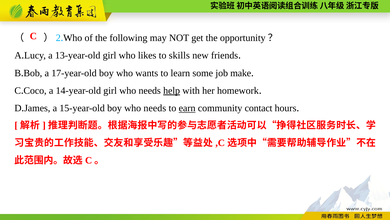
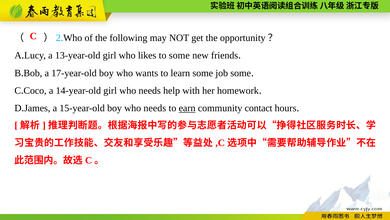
to skills: skills -> some
job make: make -> some
help underline: present -> none
